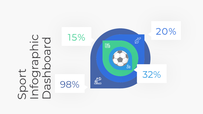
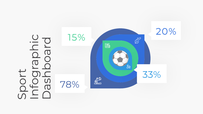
32%: 32% -> 33%
98%: 98% -> 78%
